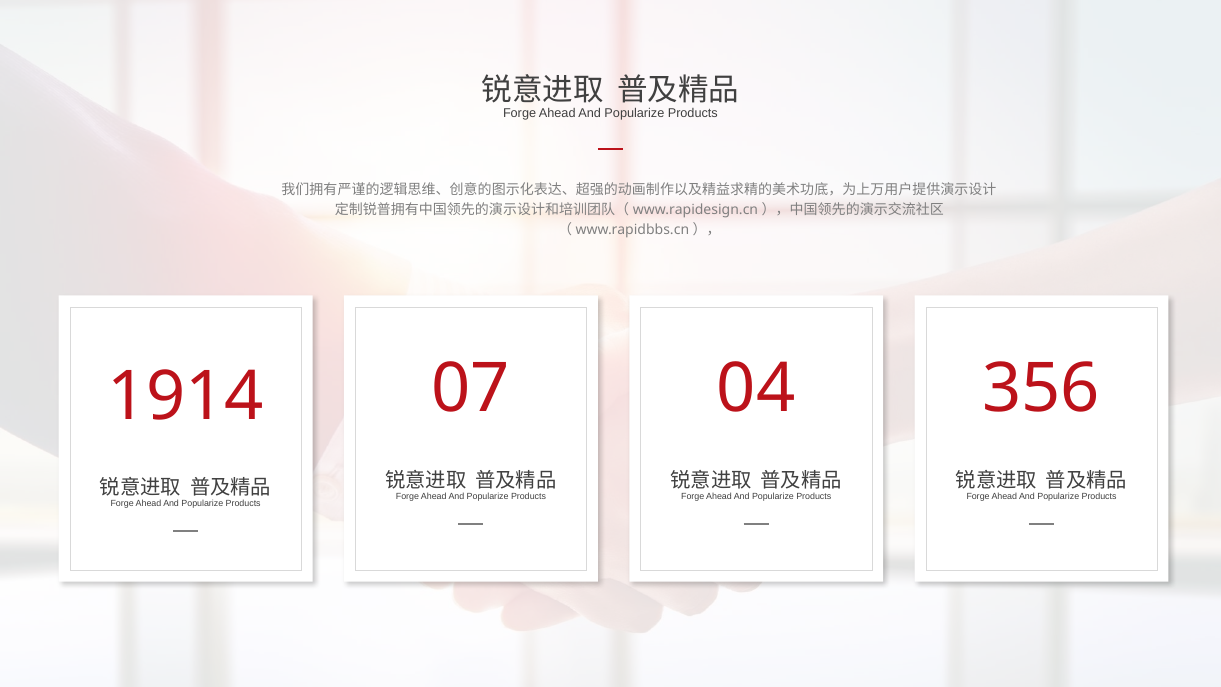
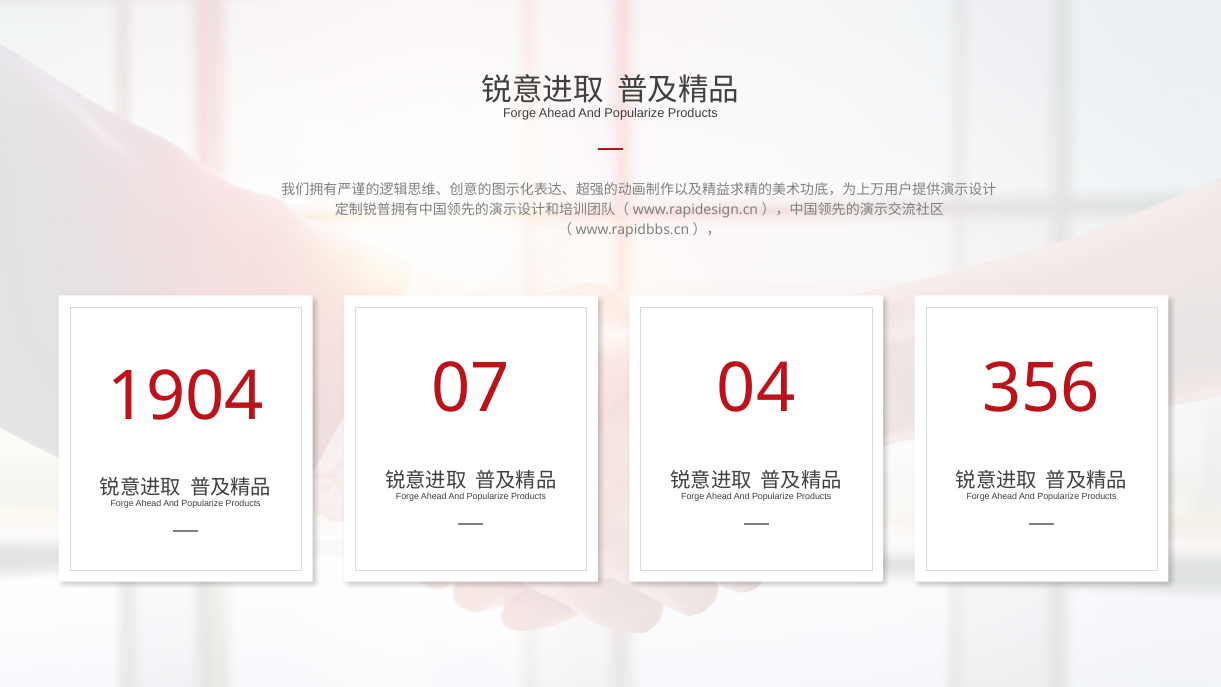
1914: 1914 -> 1904
